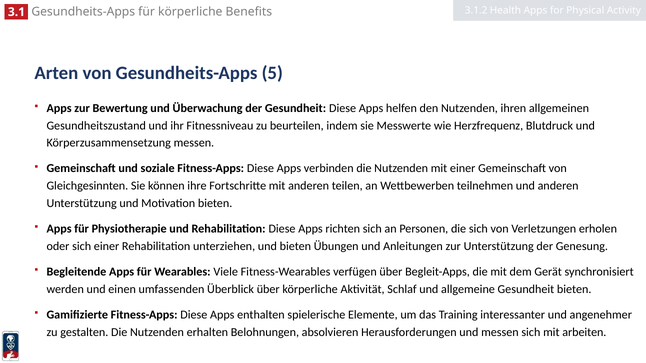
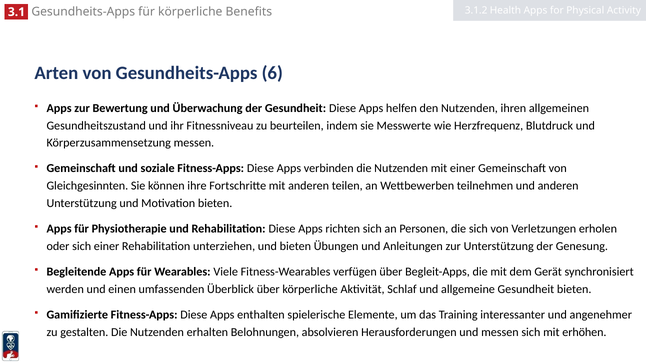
5: 5 -> 6
arbeiten: arbeiten -> erhöhen
